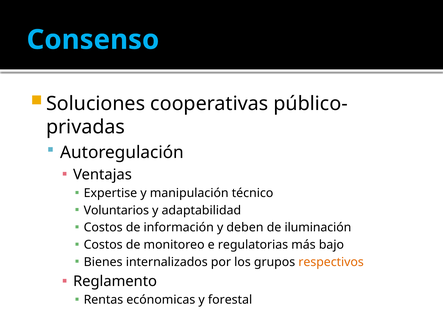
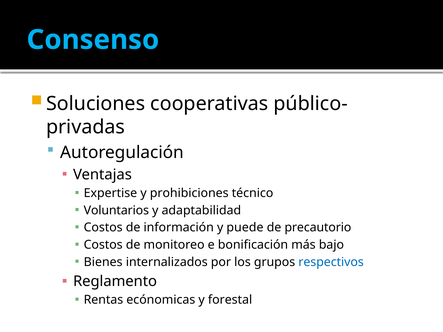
manipulación: manipulación -> prohibiciones
deben: deben -> puede
iluminación: iluminación -> precautorio
regulatorias: regulatorias -> bonificación
respectivos colour: orange -> blue
